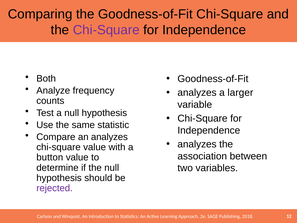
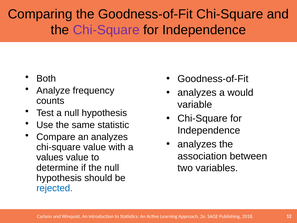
larger: larger -> would
button: button -> values
rejected colour: purple -> blue
